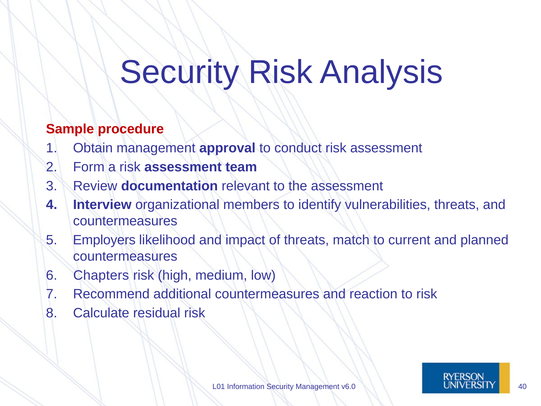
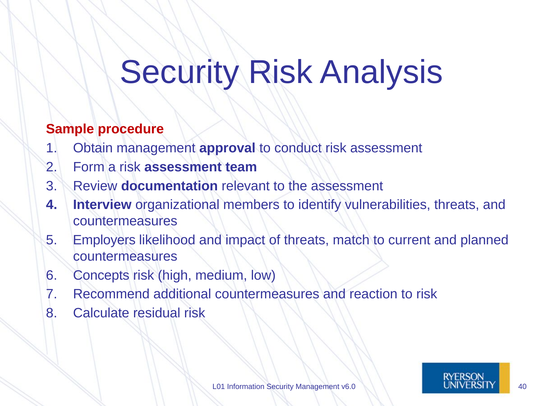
Chapters: Chapters -> Concepts
